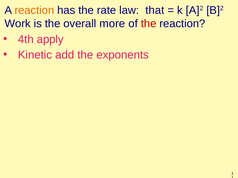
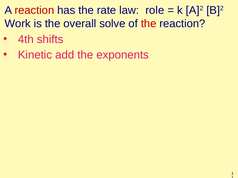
reaction at (34, 10) colour: orange -> red
that: that -> role
more: more -> solve
apply: apply -> shifts
